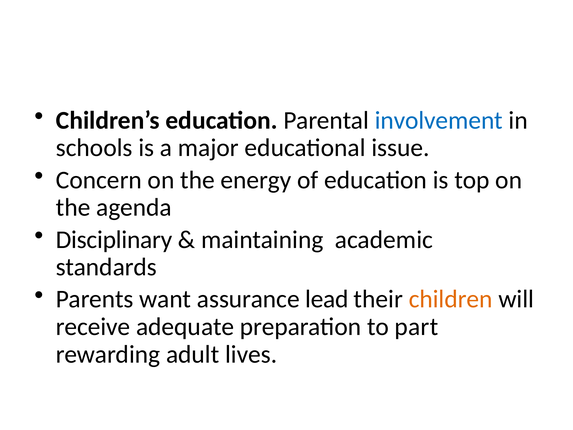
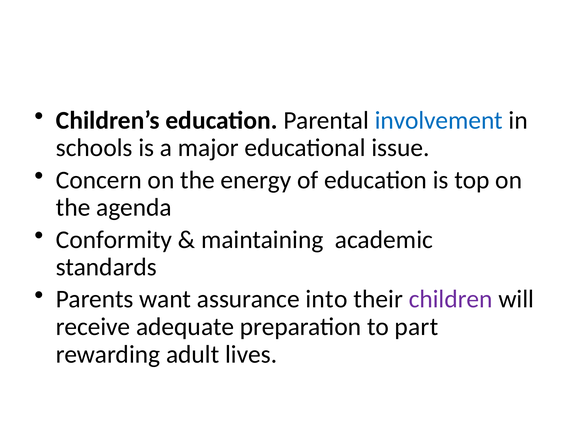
Disciplinary: Disciplinary -> Conformity
lead: lead -> into
children colour: orange -> purple
